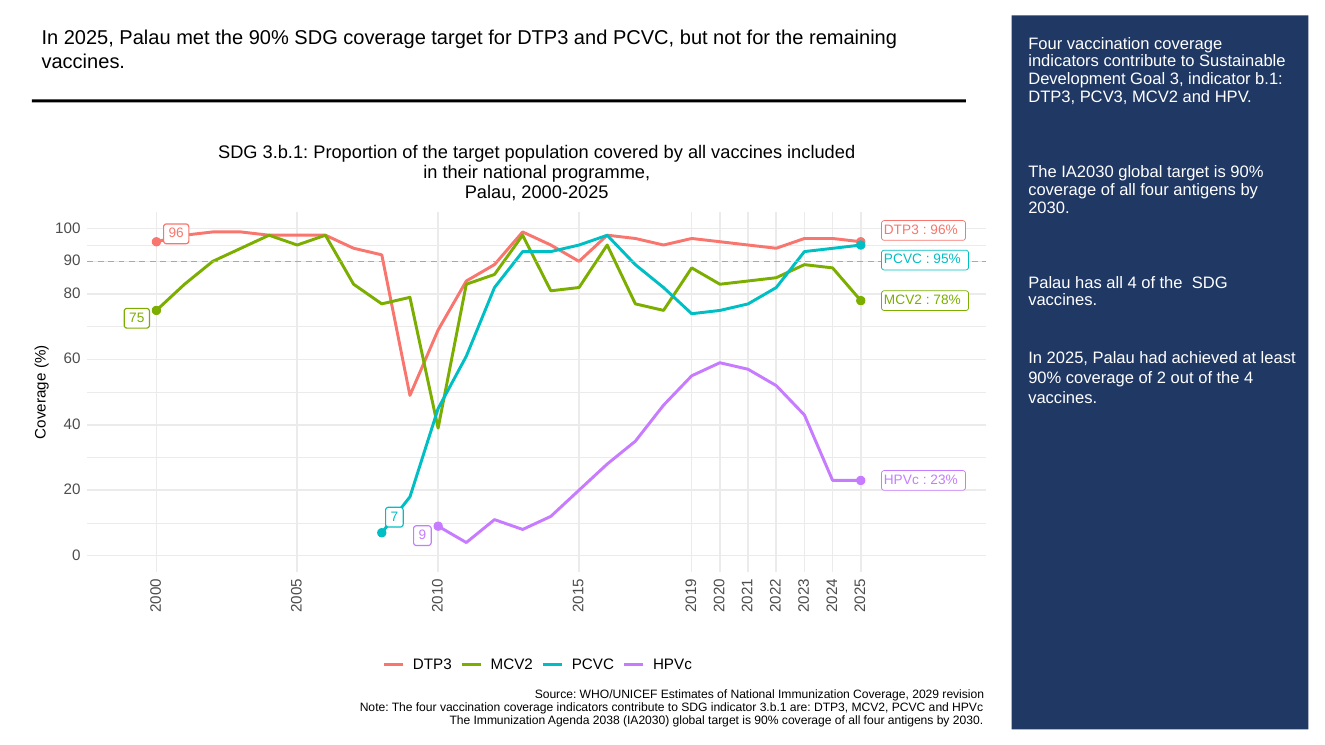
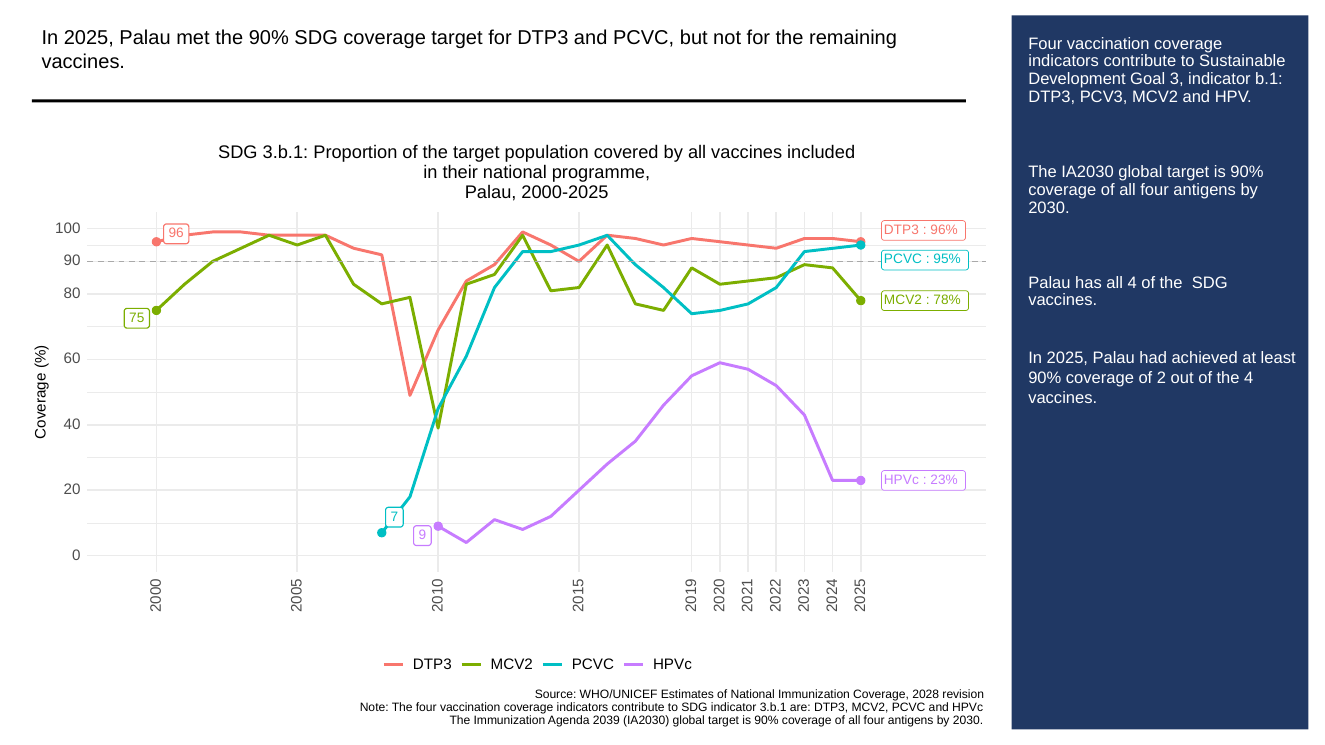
2029: 2029 -> 2028
2038: 2038 -> 2039
